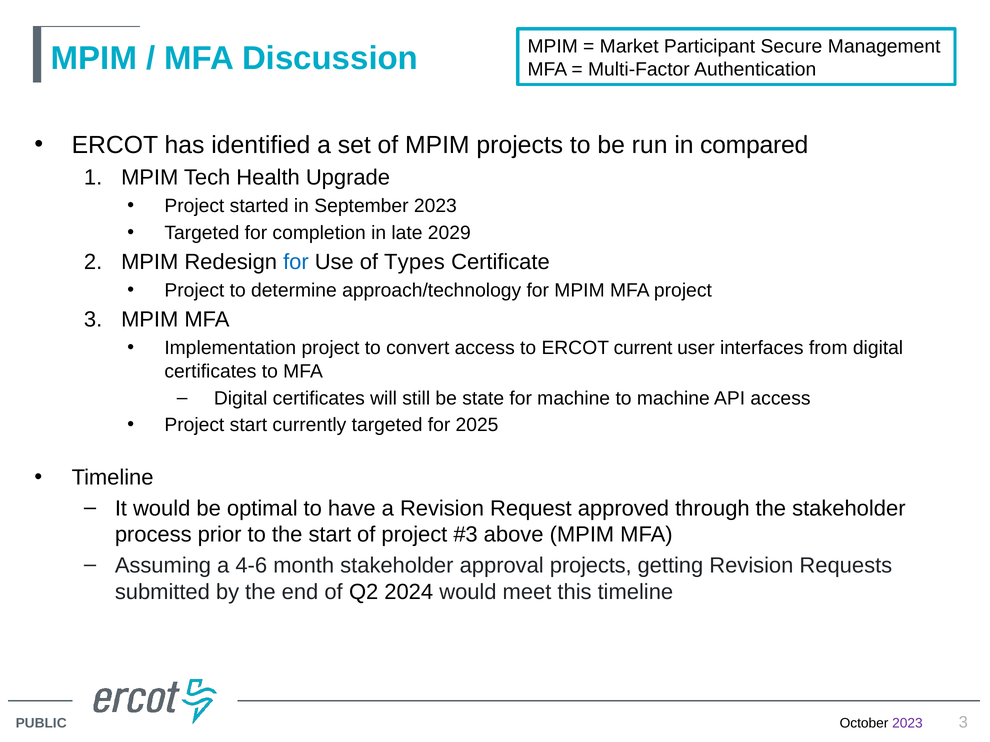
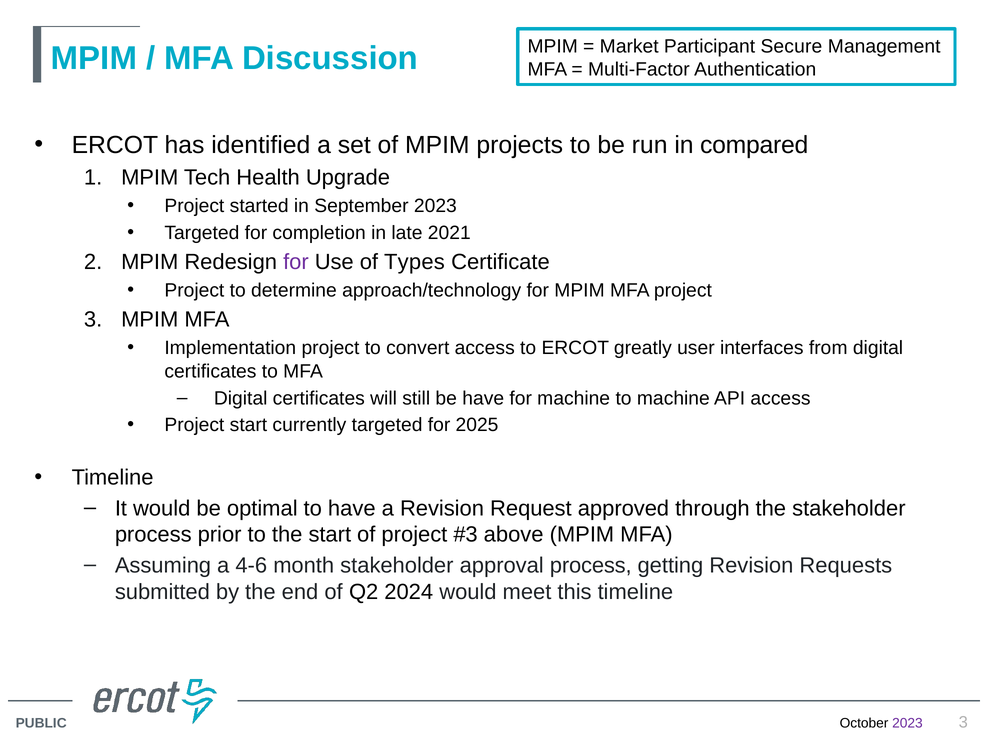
2029: 2029 -> 2021
for at (296, 262) colour: blue -> purple
current: current -> greatly
be state: state -> have
approval projects: projects -> process
